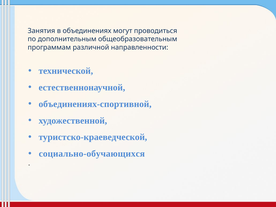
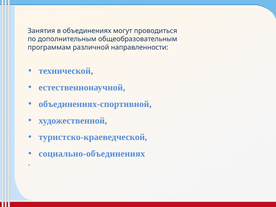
социально-обучающихся: социально-обучающихся -> социально-объединениях
